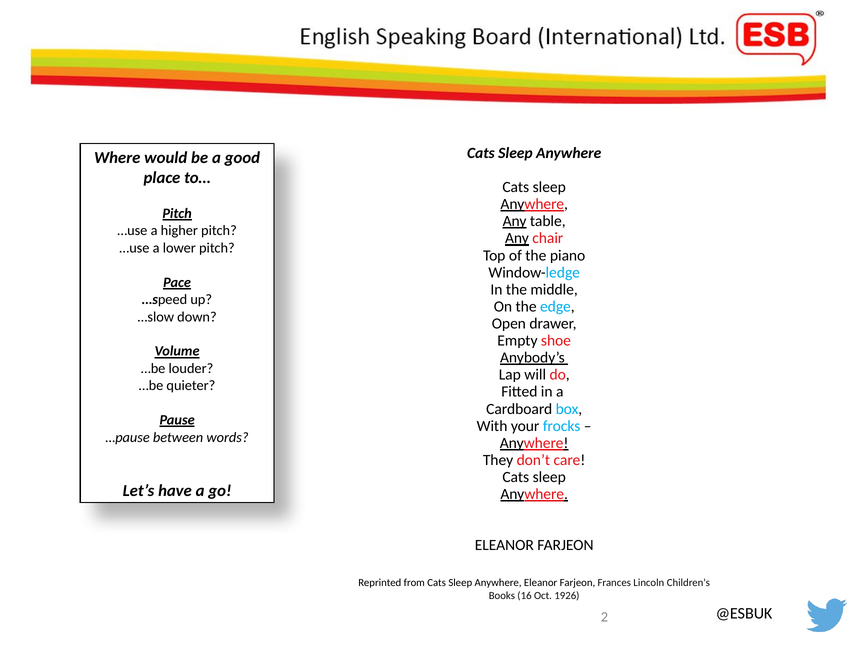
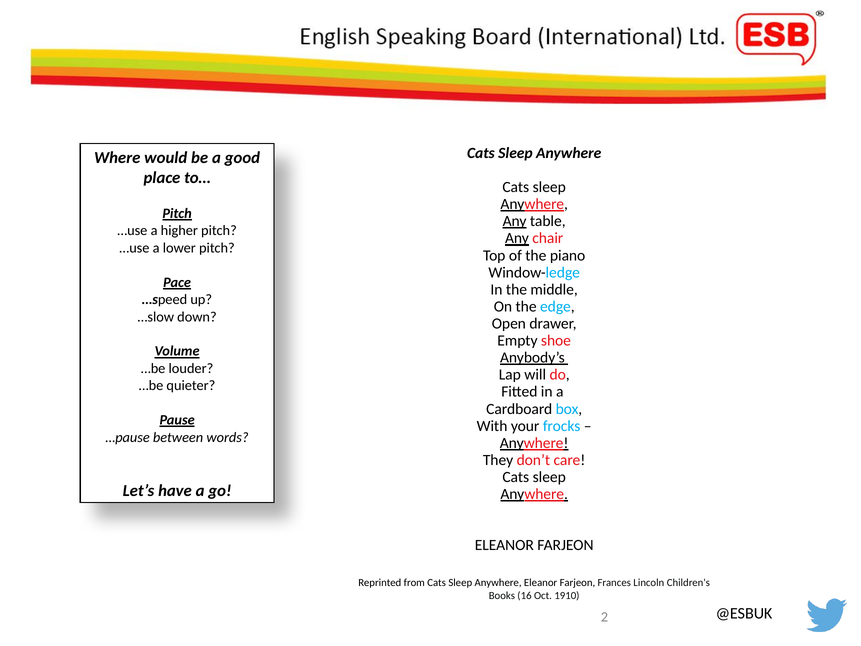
1926: 1926 -> 1910
